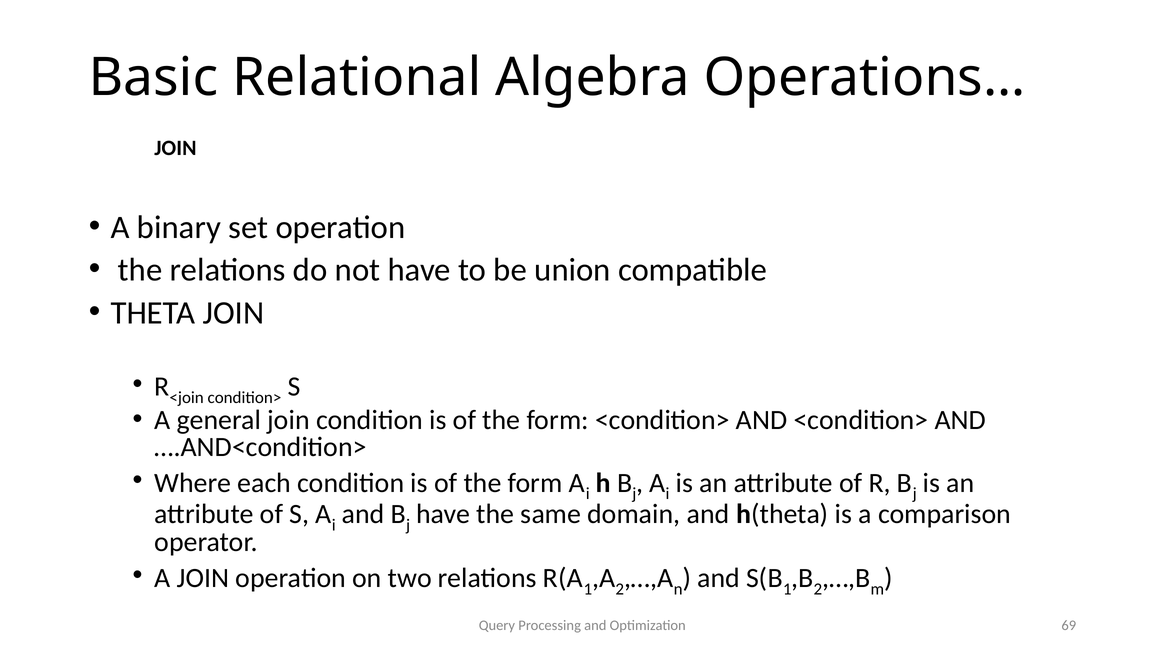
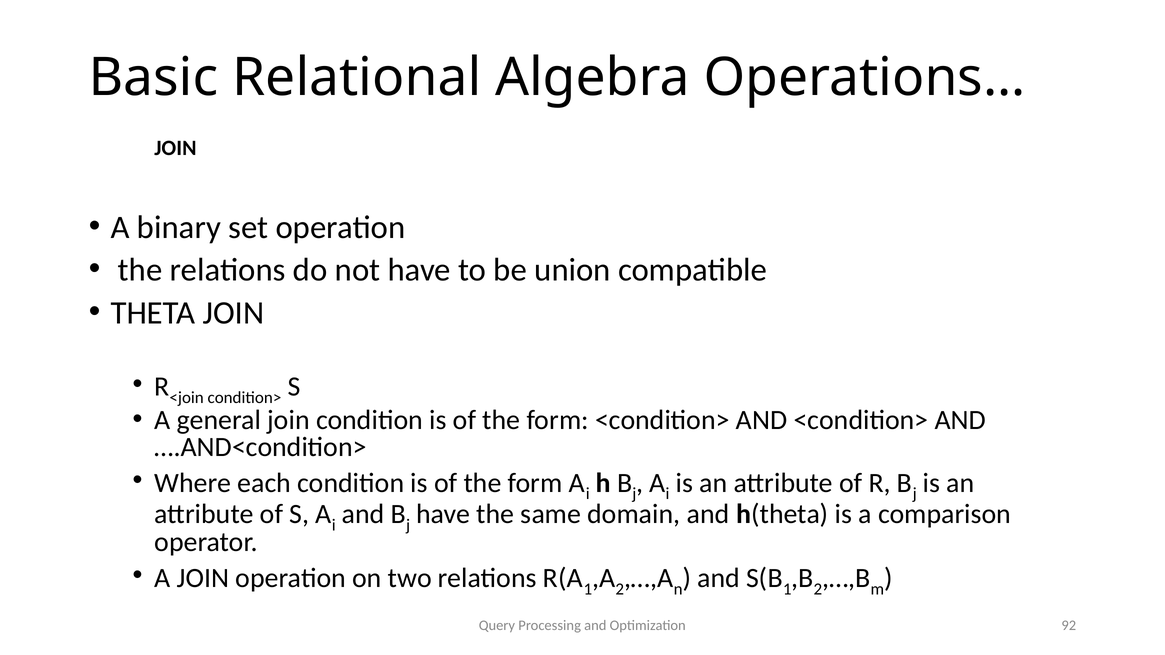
69: 69 -> 92
